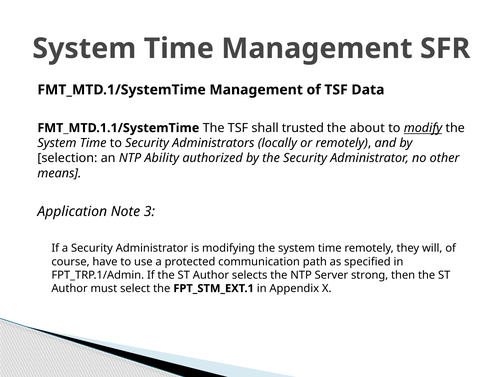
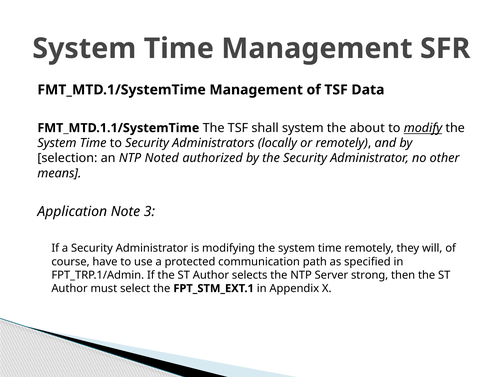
shall trusted: trusted -> system
Ability: Ability -> Noted
